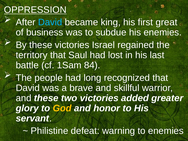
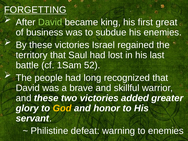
OPPRESSION: OPPRESSION -> FORGETTING
David at (50, 22) colour: light blue -> light green
84: 84 -> 52
